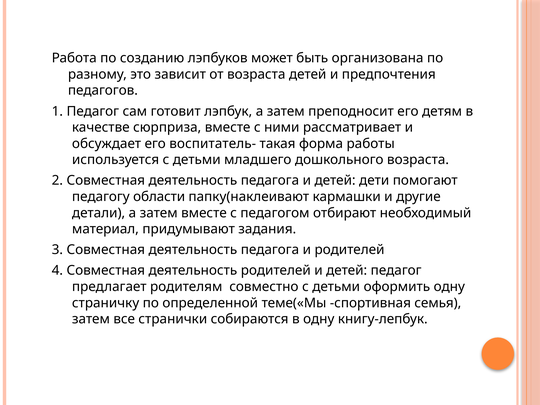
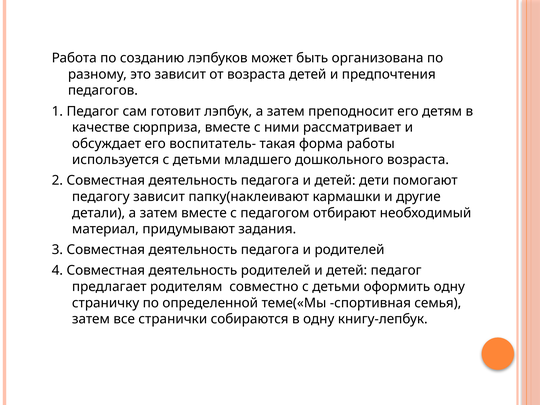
педагогу области: области -> зависит
